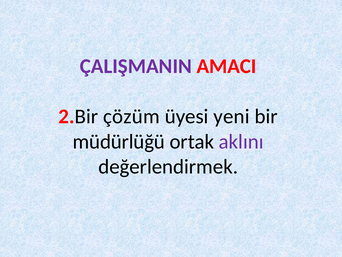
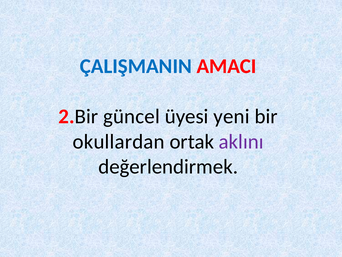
ÇALIŞMANIN colour: purple -> blue
çözüm: çözüm -> güncel
müdürlüğü: müdürlüğü -> okullardan
